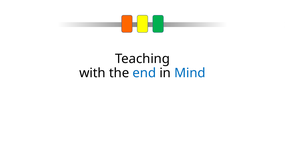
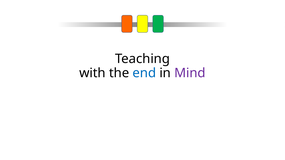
Mind colour: blue -> purple
